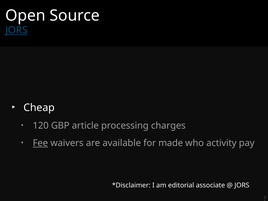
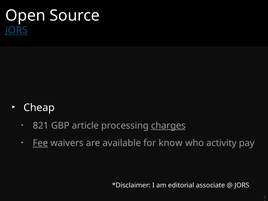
120: 120 -> 821
charges underline: none -> present
made: made -> know
